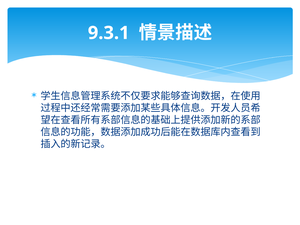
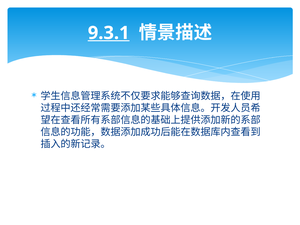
9.3.1 underline: none -> present
